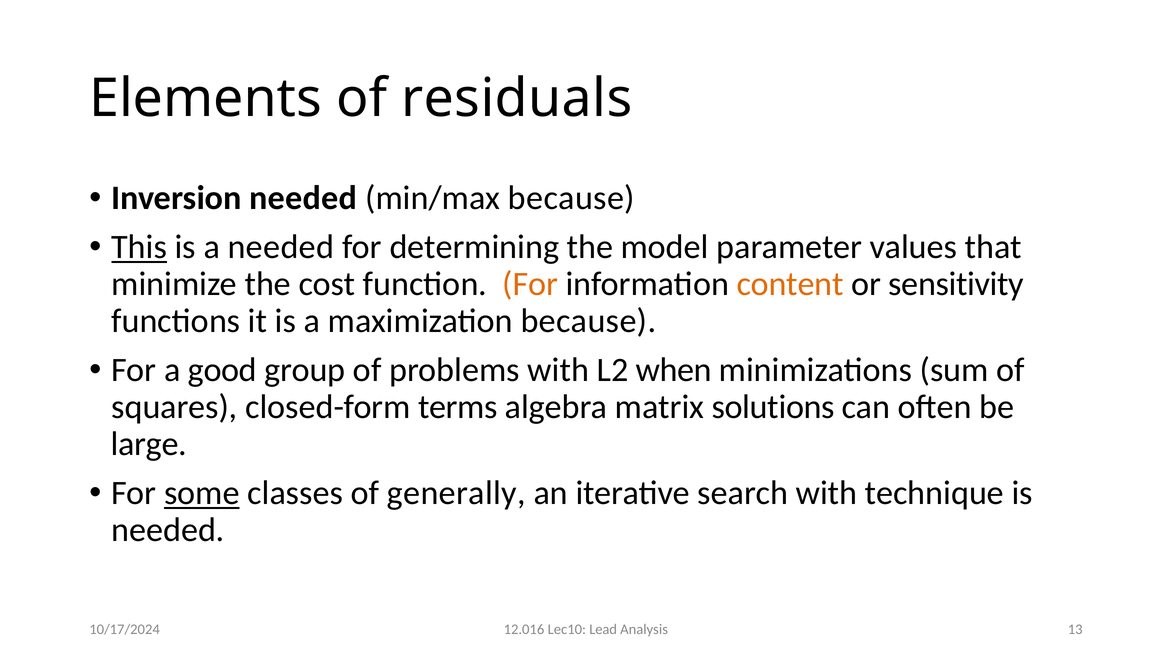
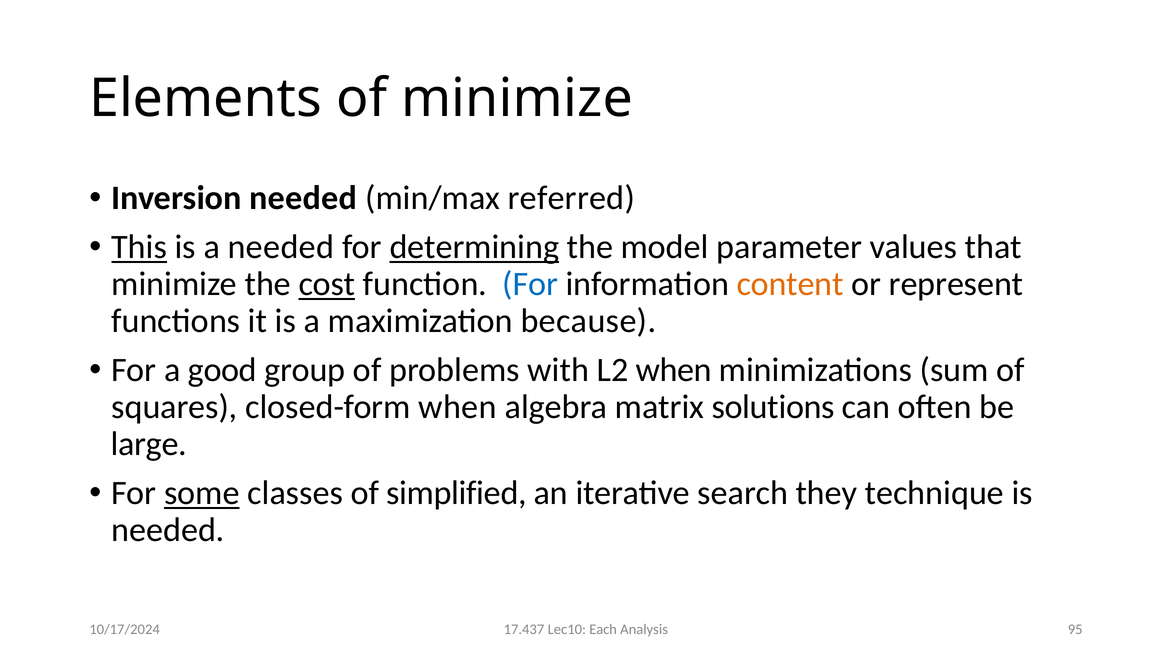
of residuals: residuals -> minimize
min/max because: because -> referred
determining underline: none -> present
cost underline: none -> present
For at (530, 284) colour: orange -> blue
sensitivity: sensitivity -> represent
closed-form terms: terms -> when
generally: generally -> simplified
search with: with -> they
12.016: 12.016 -> 17.437
Lead: Lead -> Each
13: 13 -> 95
